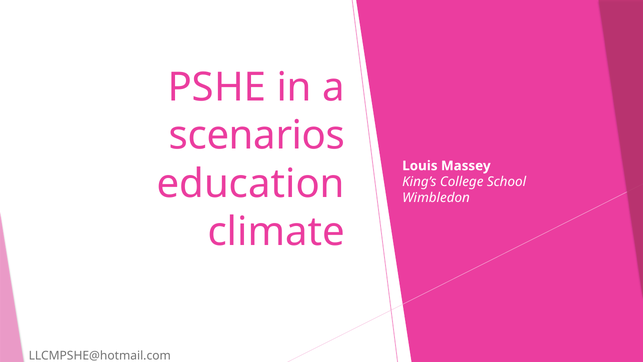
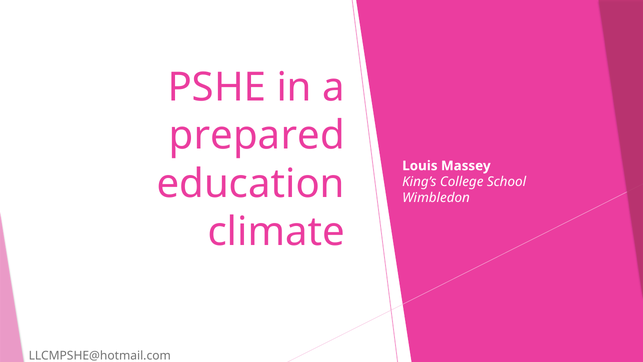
scenarios: scenarios -> prepared
